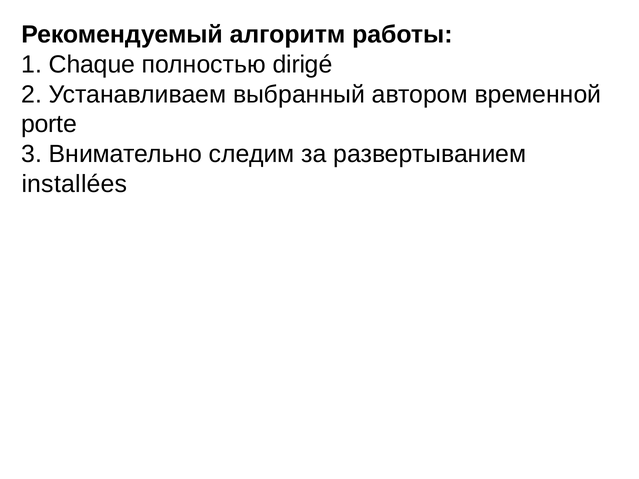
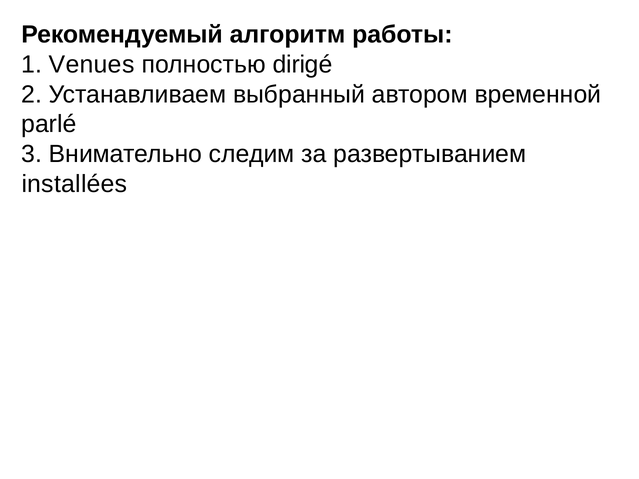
Chaque: Chaque -> Venues
porte: porte -> parlé
